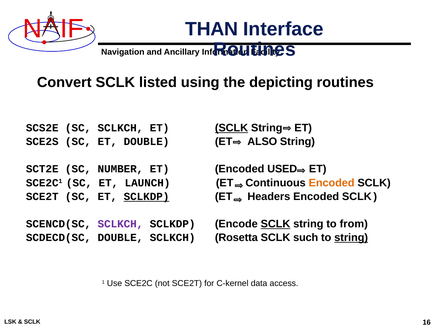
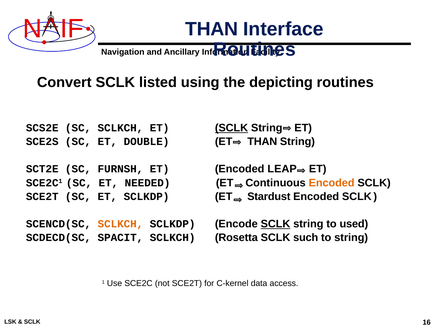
ET ALSO: ALSO -> THAN
NUMBER: NUMBER -> FURNSH
USED: USED -> LEAP
LAUNCH: LAUNCH -> NEEDED
SCLKDP at (147, 196) underline: present -> none
Headers: Headers -> Stardust
SCLKCH at (120, 224) colour: purple -> orange
from: from -> used
SCDECD(SC DOUBLE: DOUBLE -> SPACIT
string at (351, 237) underline: present -> none
